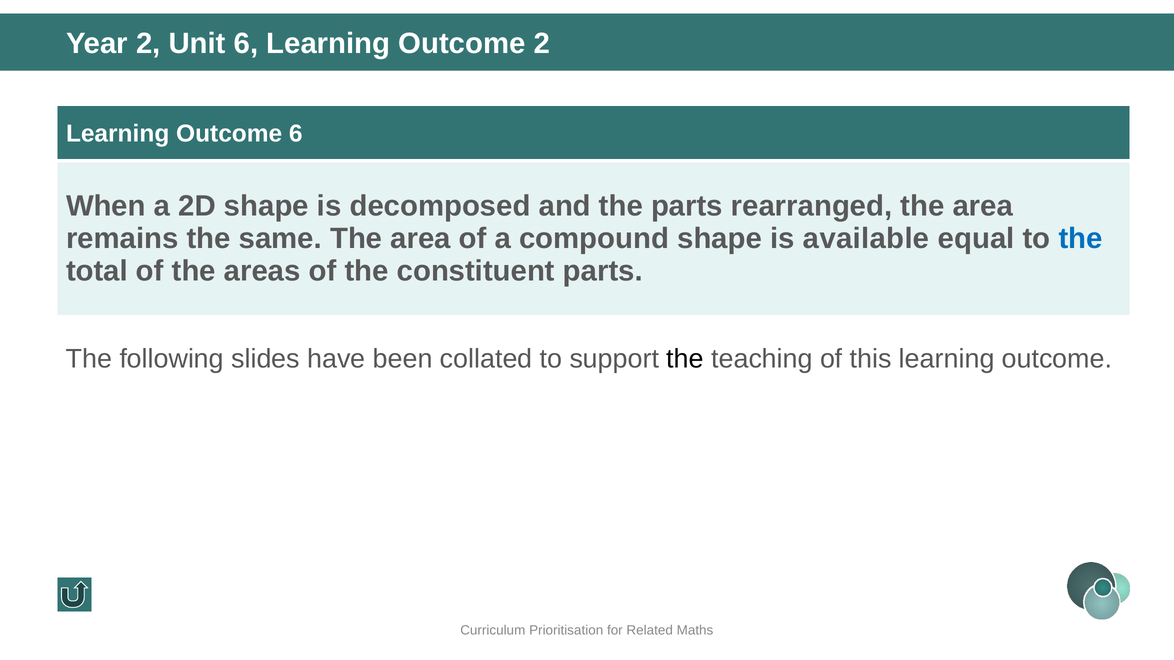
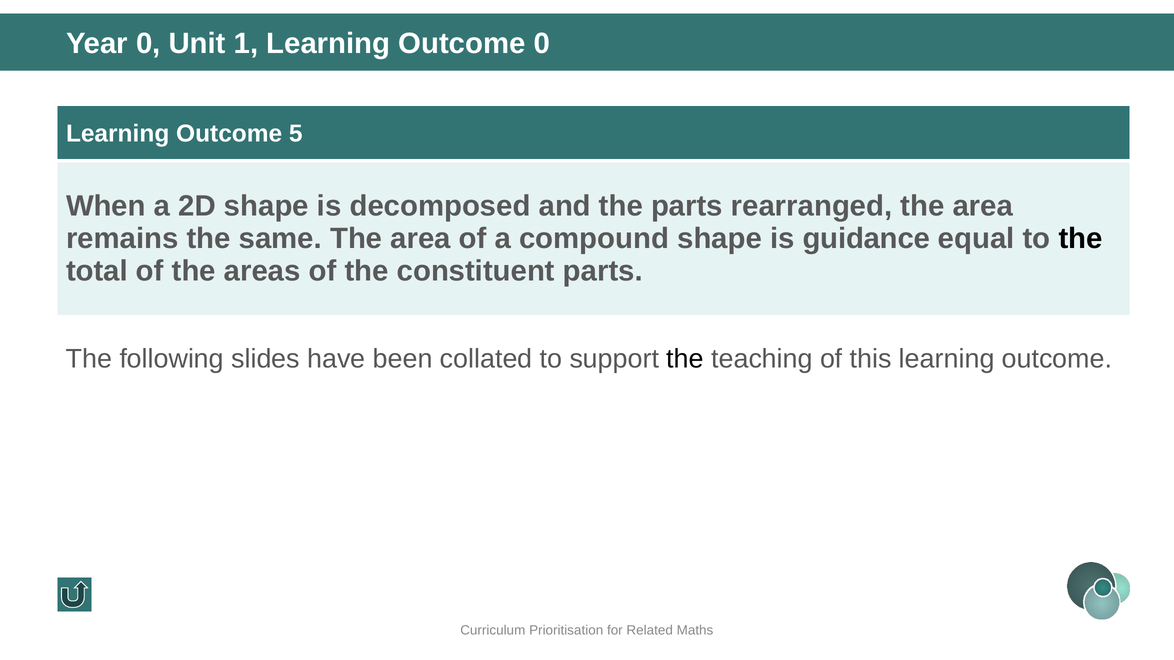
Year 2: 2 -> 0
Unit 6: 6 -> 1
Outcome 2: 2 -> 0
Outcome 6: 6 -> 5
available: available -> guidance
the at (1081, 239) colour: blue -> black
